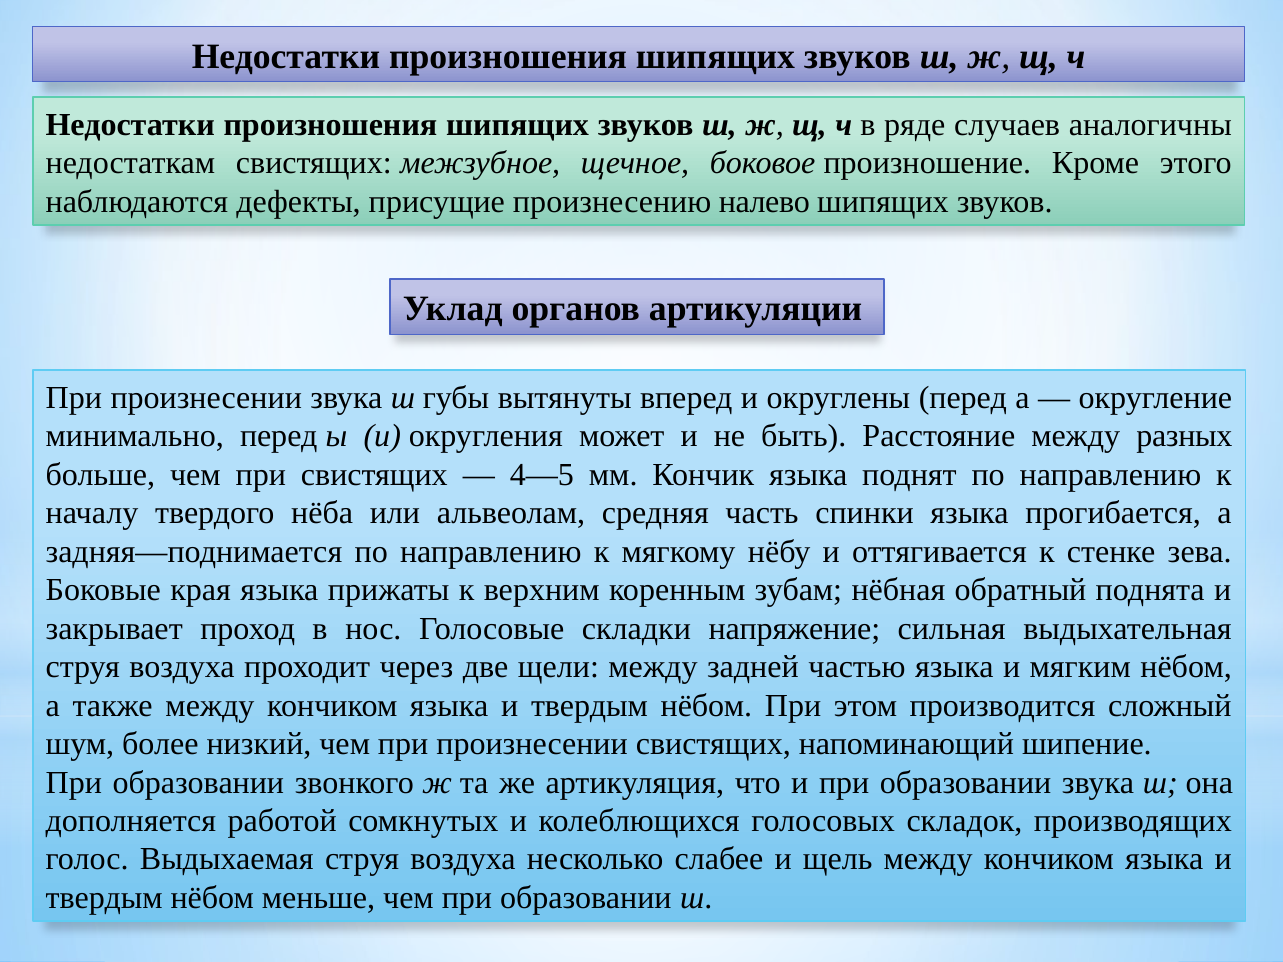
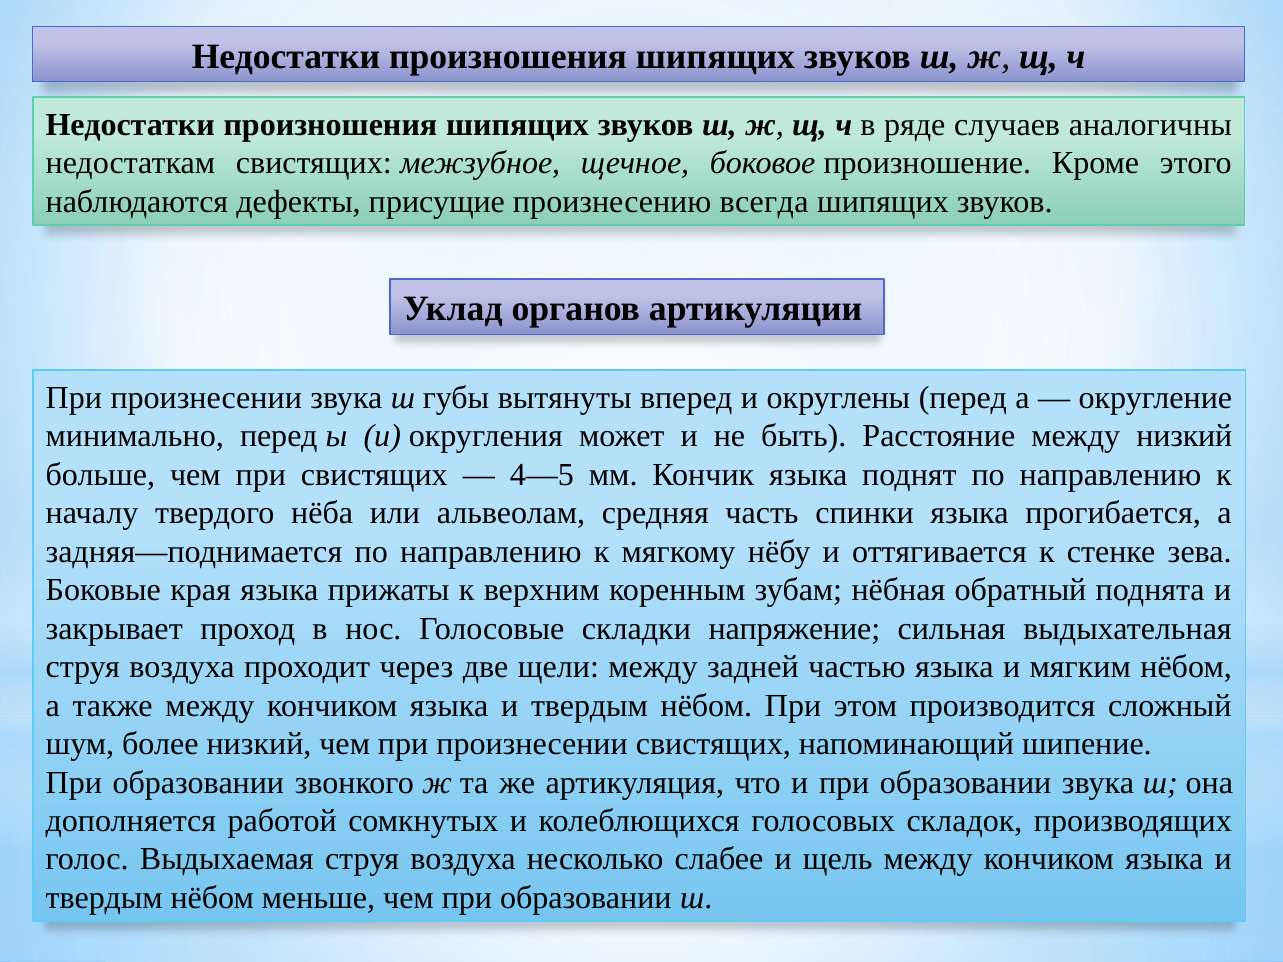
налево: налево -> всегда
между разных: разных -> низкий
